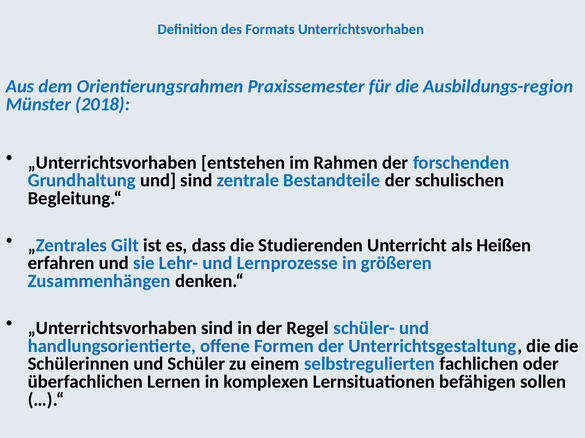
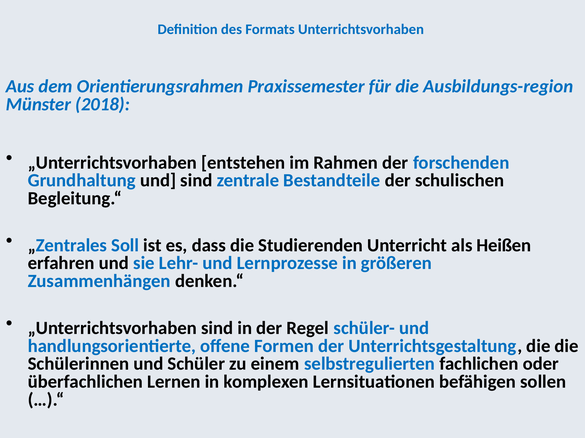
Gilt: Gilt -> Soll
